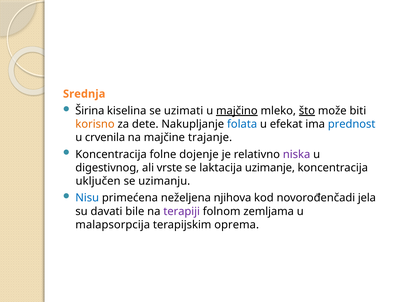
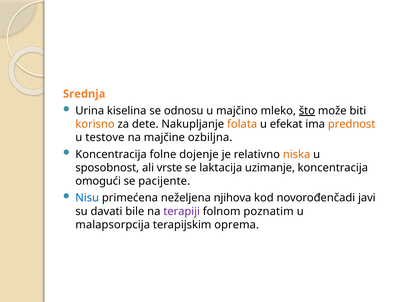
Širina: Širina -> Urina
uzimati: uzimati -> odnosu
majčino underline: present -> none
folata colour: blue -> orange
prednost colour: blue -> orange
crvenila: crvenila -> testove
trajanje: trajanje -> ozbiljna
niska colour: purple -> orange
digestivnog: digestivnog -> sposobnost
uključen: uključen -> omogući
uzimanju: uzimanju -> pacijente
jela: jela -> javi
zemljama: zemljama -> poznatim
